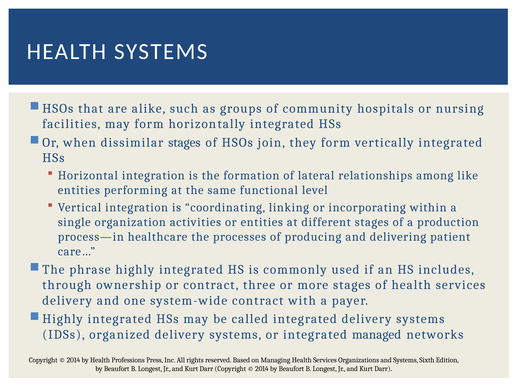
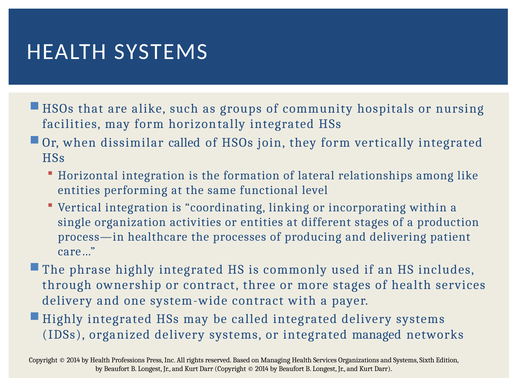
dissimilar stages: stages -> called
